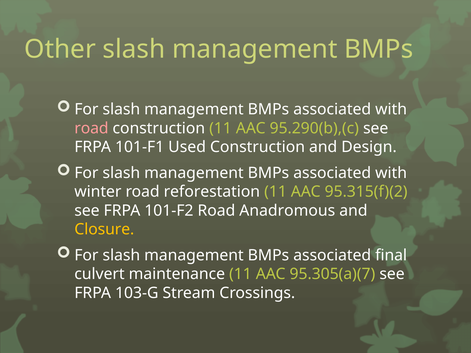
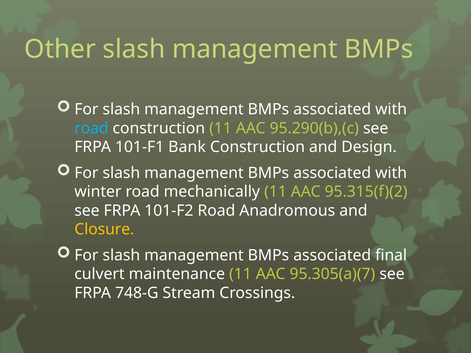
road at (91, 128) colour: pink -> light blue
Used: Used -> Bank
reforestation: reforestation -> mechanically
103-G: 103-G -> 748-G
